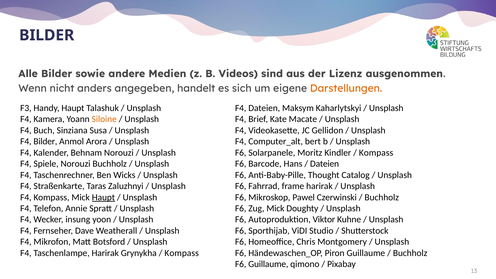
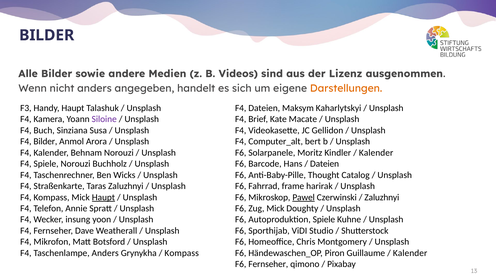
Siloine colour: orange -> purple
Kompass at (376, 153): Kompass -> Kalender
Pawel underline: none -> present
Buchholz at (382, 197): Buchholz -> Zaluzhnyi
Autoproduktion Viktor: Viktor -> Spiele
Taschenlampe Harirak: Harirak -> Anders
Buchholz at (410, 253): Buchholz -> Kalender
F6 Guillaume: Guillaume -> Fernseher
